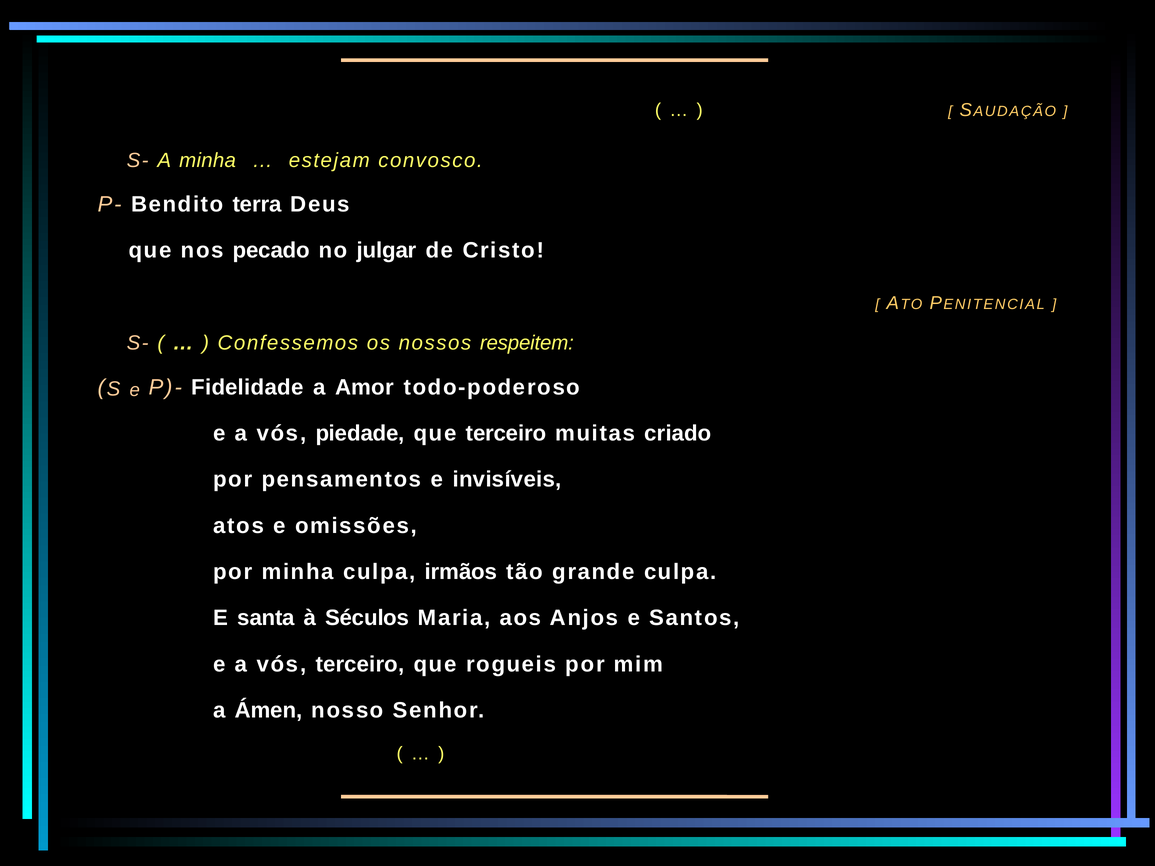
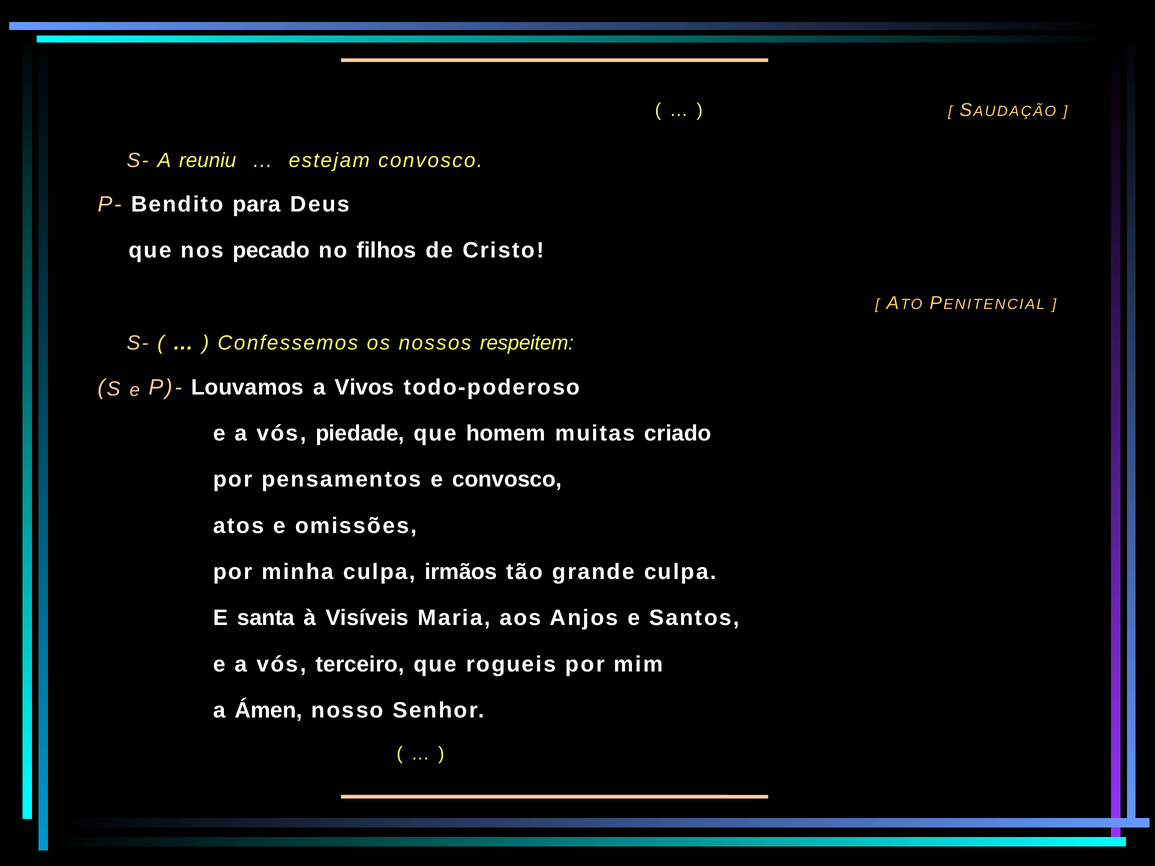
A minha: minha -> reuniu
terra: terra -> para
julgar: julgar -> filhos
Fidelidade: Fidelidade -> Louvamos
Amor: Amor -> Vivos
que terceiro: terceiro -> homem
e invisíveis: invisíveis -> convosco
Séculos: Séculos -> Visíveis
